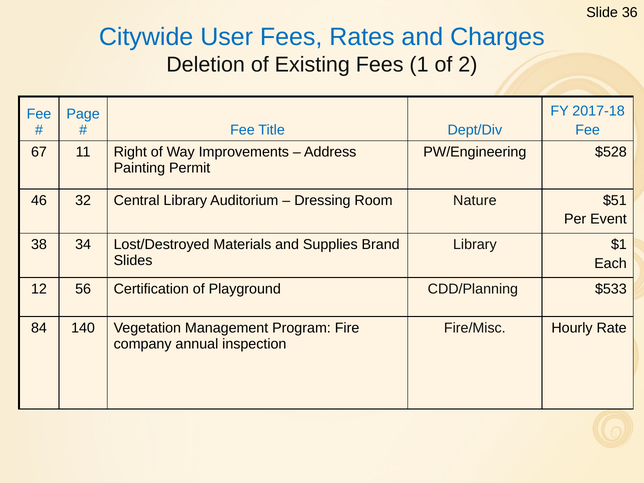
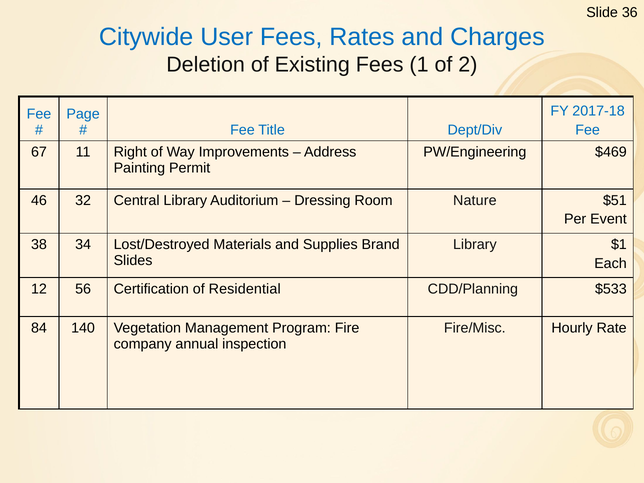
$528: $528 -> $469
Playground: Playground -> Residential
